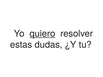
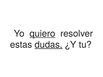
dudas underline: none -> present
